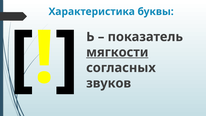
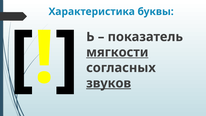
звуков underline: none -> present
